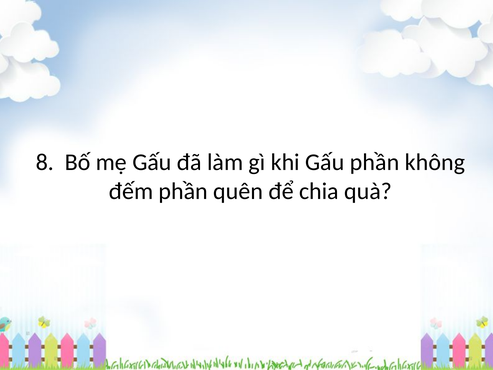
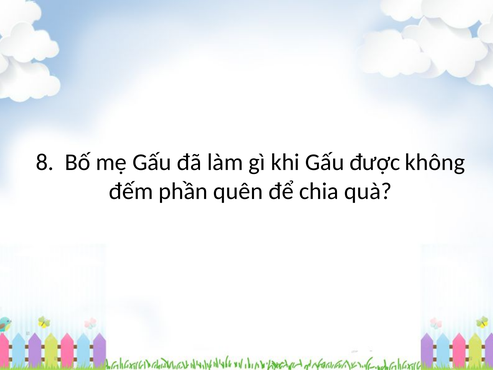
Gấu phần: phần -> được
